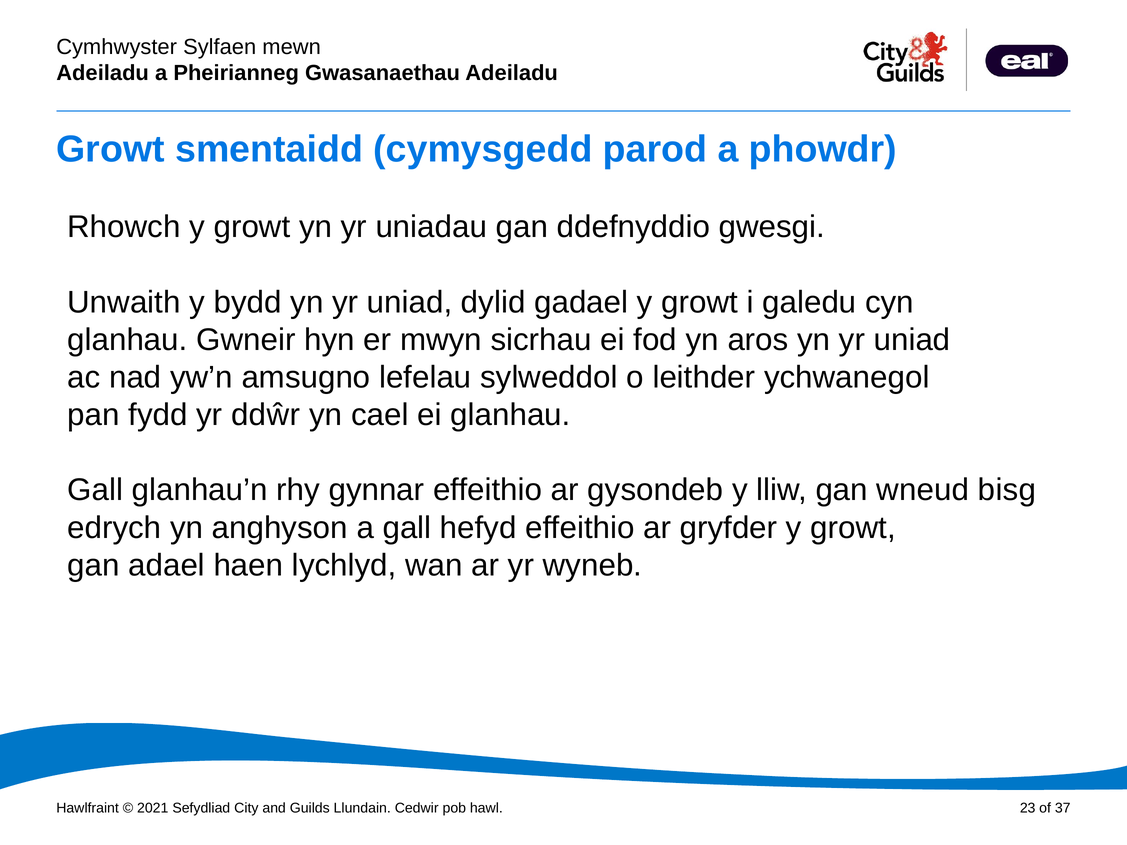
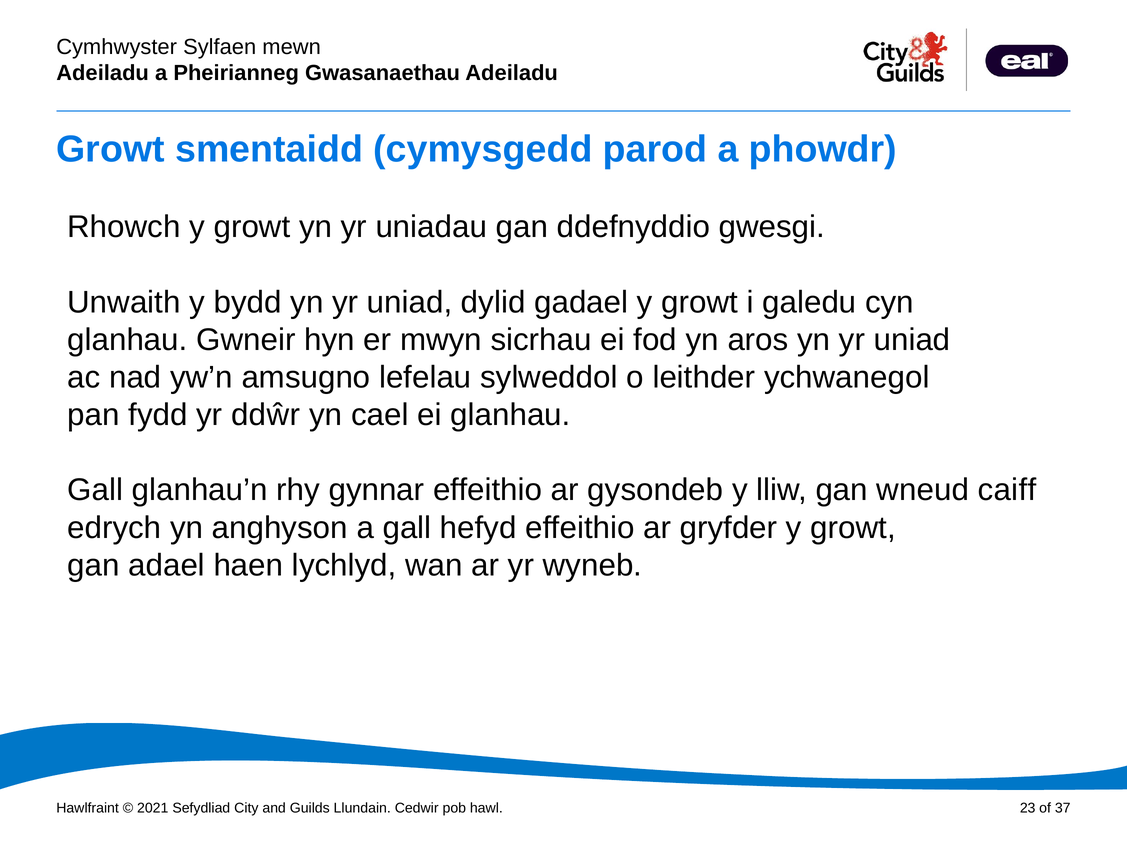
bisg: bisg -> caiff
